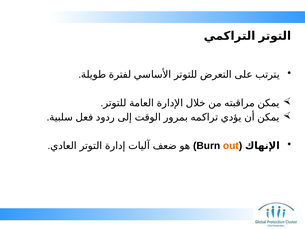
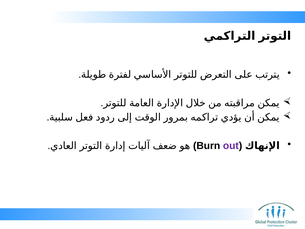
out colour: orange -> purple
